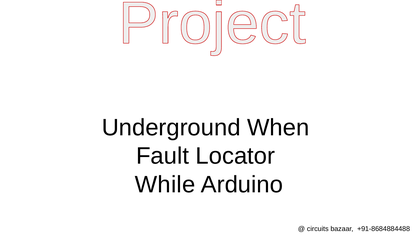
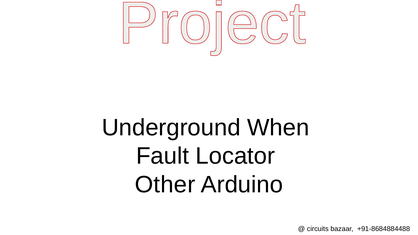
While: While -> Other
